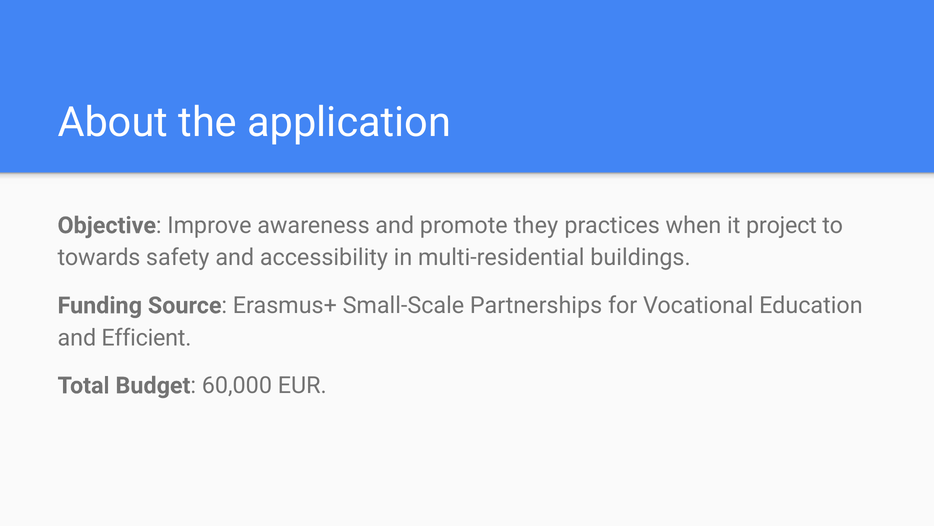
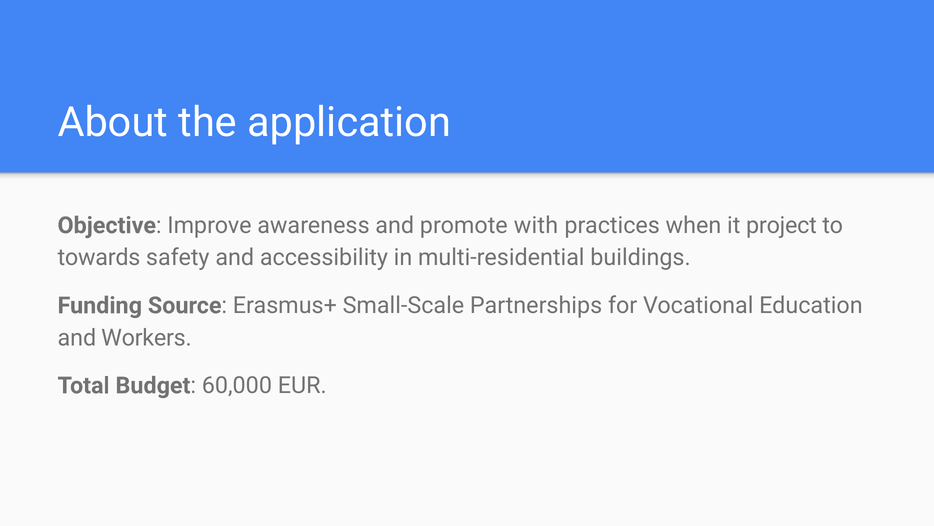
they: they -> with
Efficient: Efficient -> Workers
